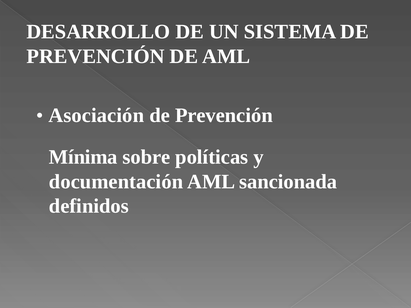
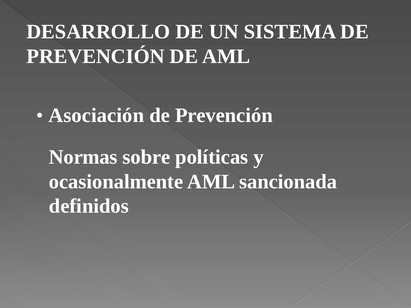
Mínima: Mínima -> Normas
documentación: documentación -> ocasionalmente
